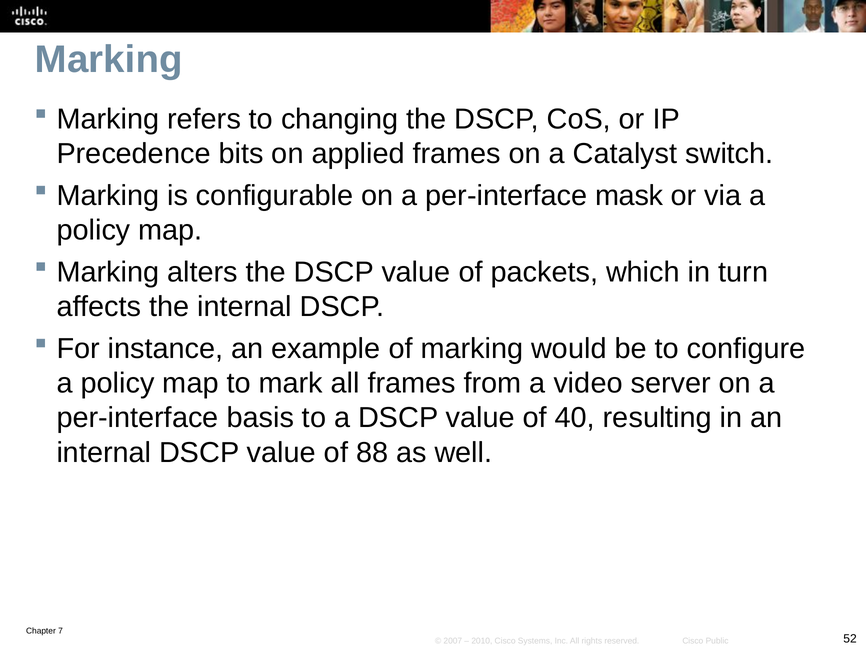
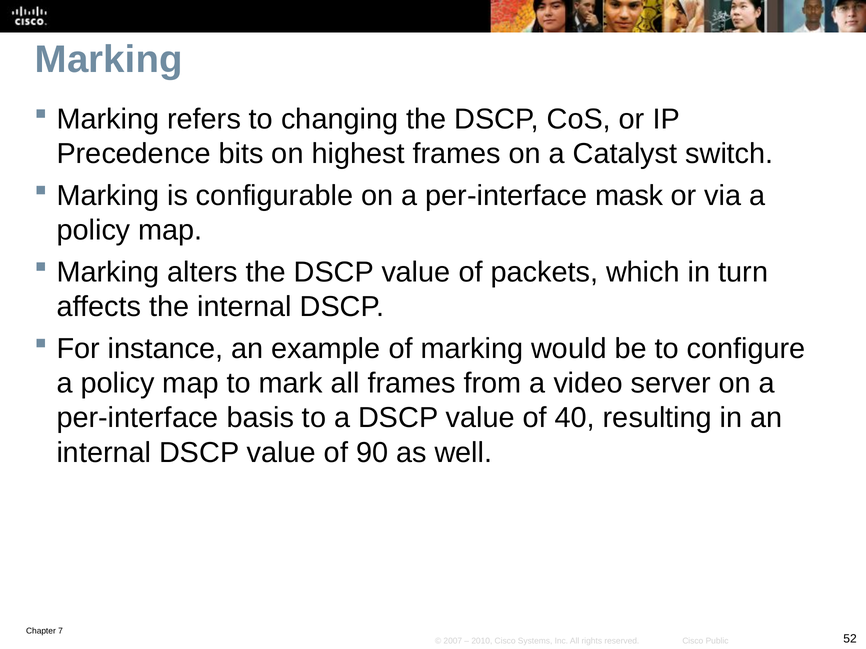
applied: applied -> highest
88: 88 -> 90
